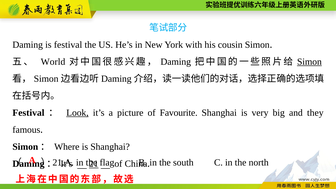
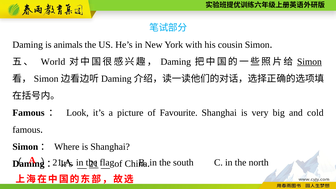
is festival: festival -> animals
Festival at (28, 113): Festival -> Famous
Look underline: present -> none
they: they -> cold
